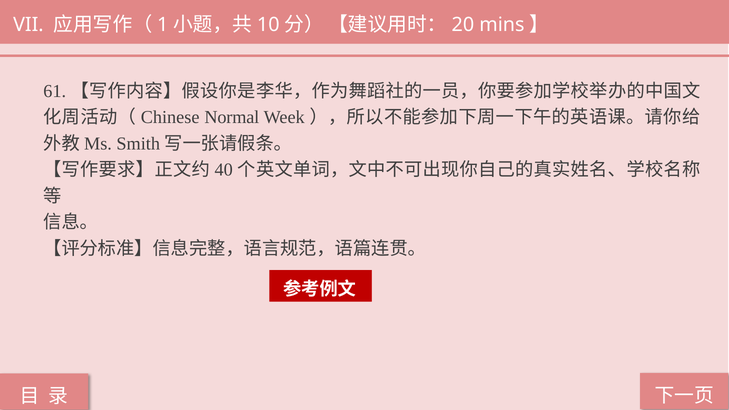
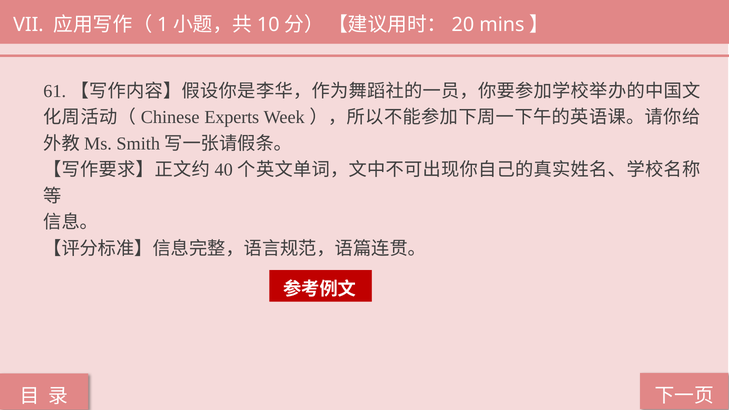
Normal: Normal -> Experts
